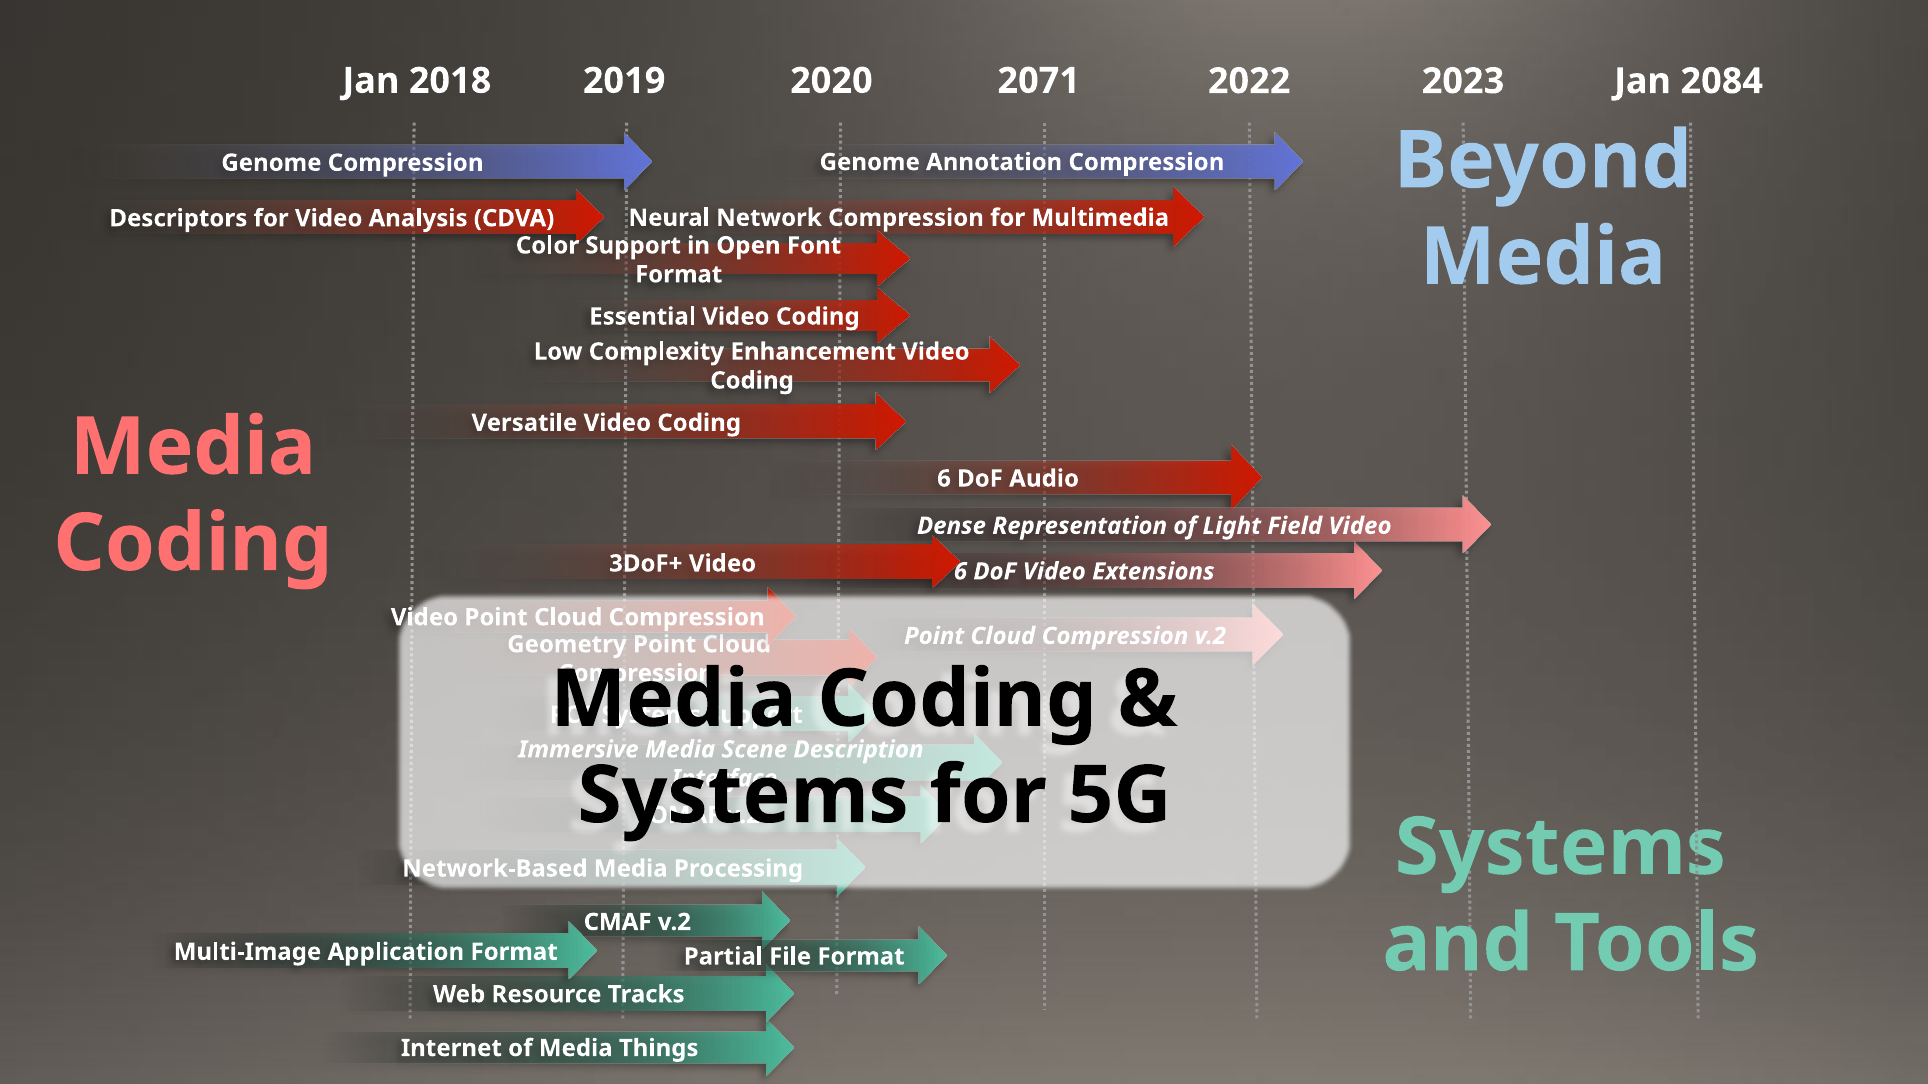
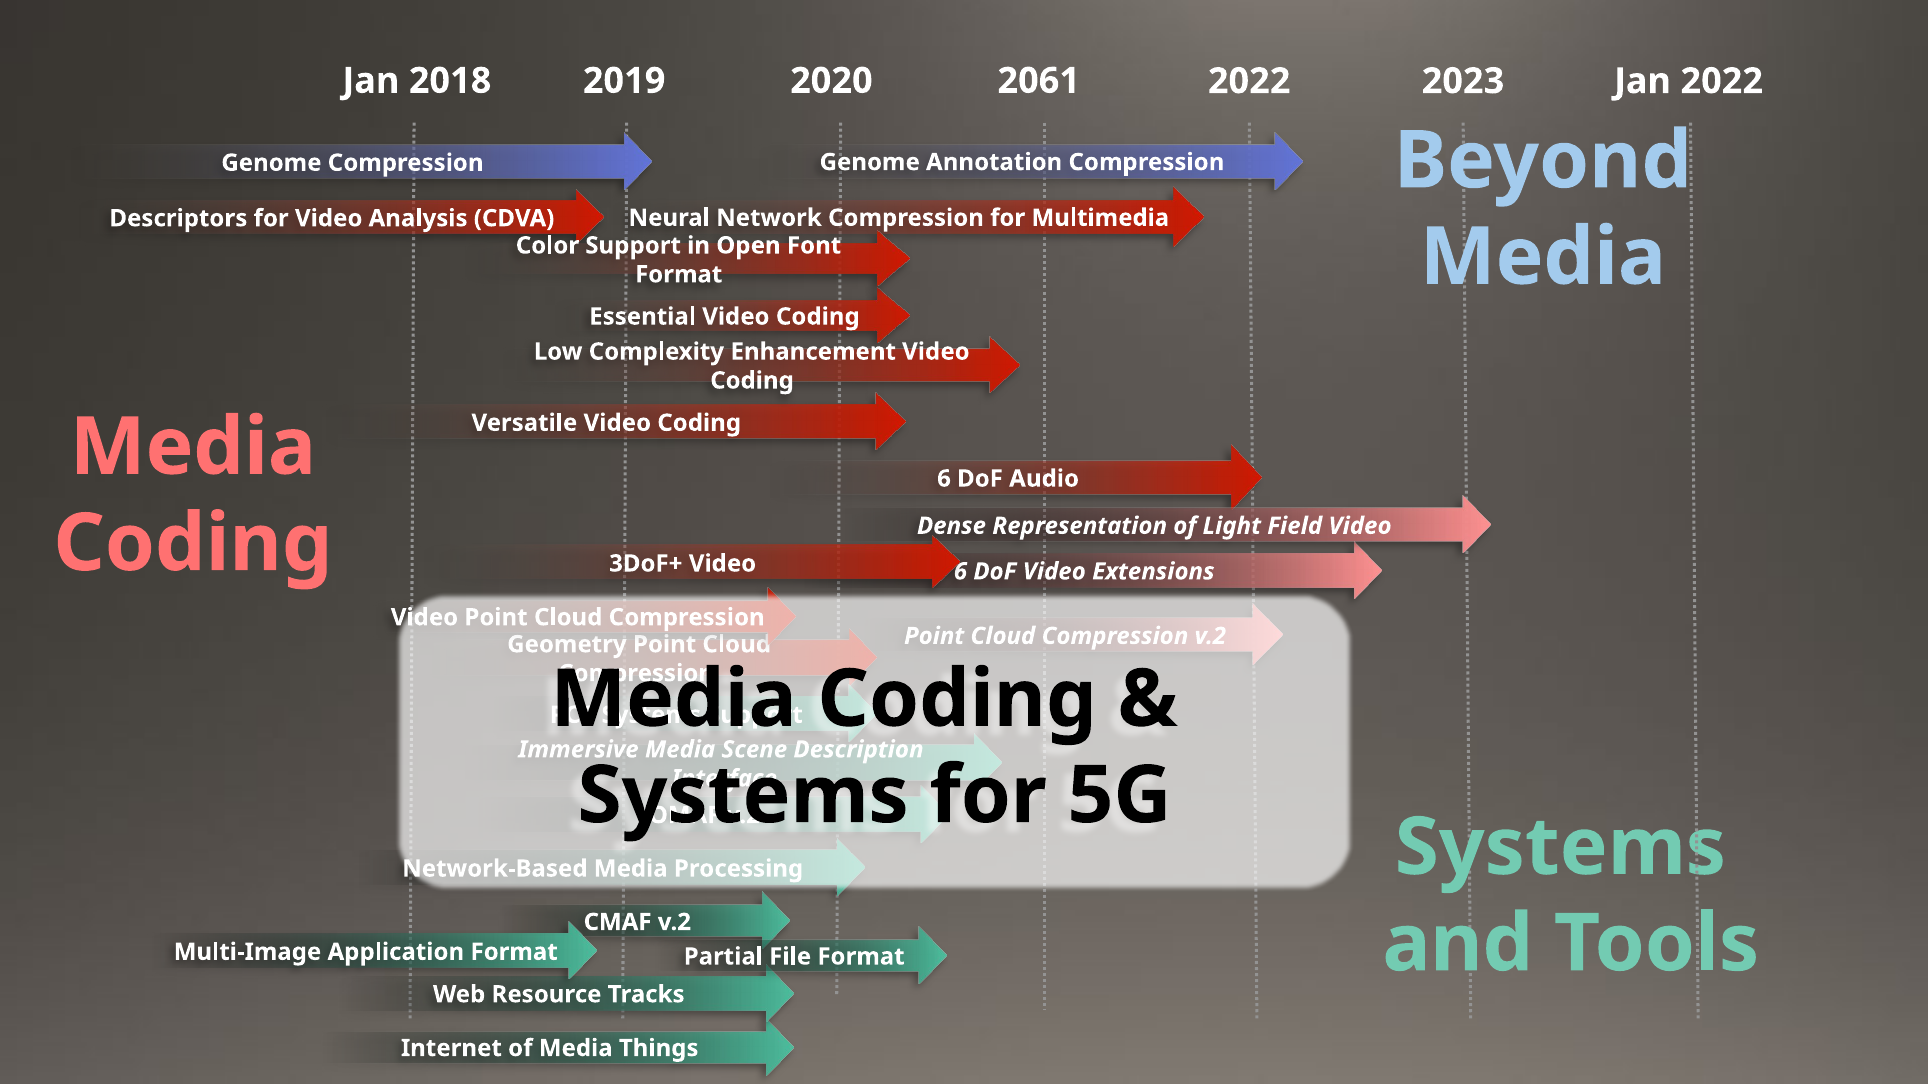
2071: 2071 -> 2061
Jan 2084: 2084 -> 2022
